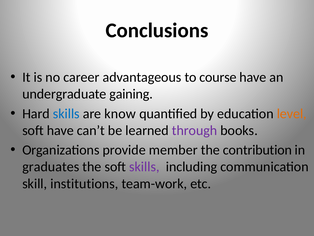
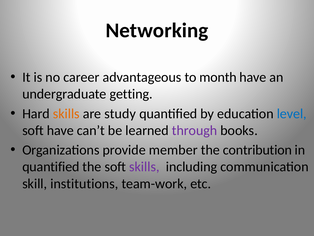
Conclusions: Conclusions -> Networking
course: course -> month
gaining: gaining -> getting
skills at (66, 113) colour: blue -> orange
know: know -> study
level colour: orange -> blue
graduates at (51, 166): graduates -> quantified
